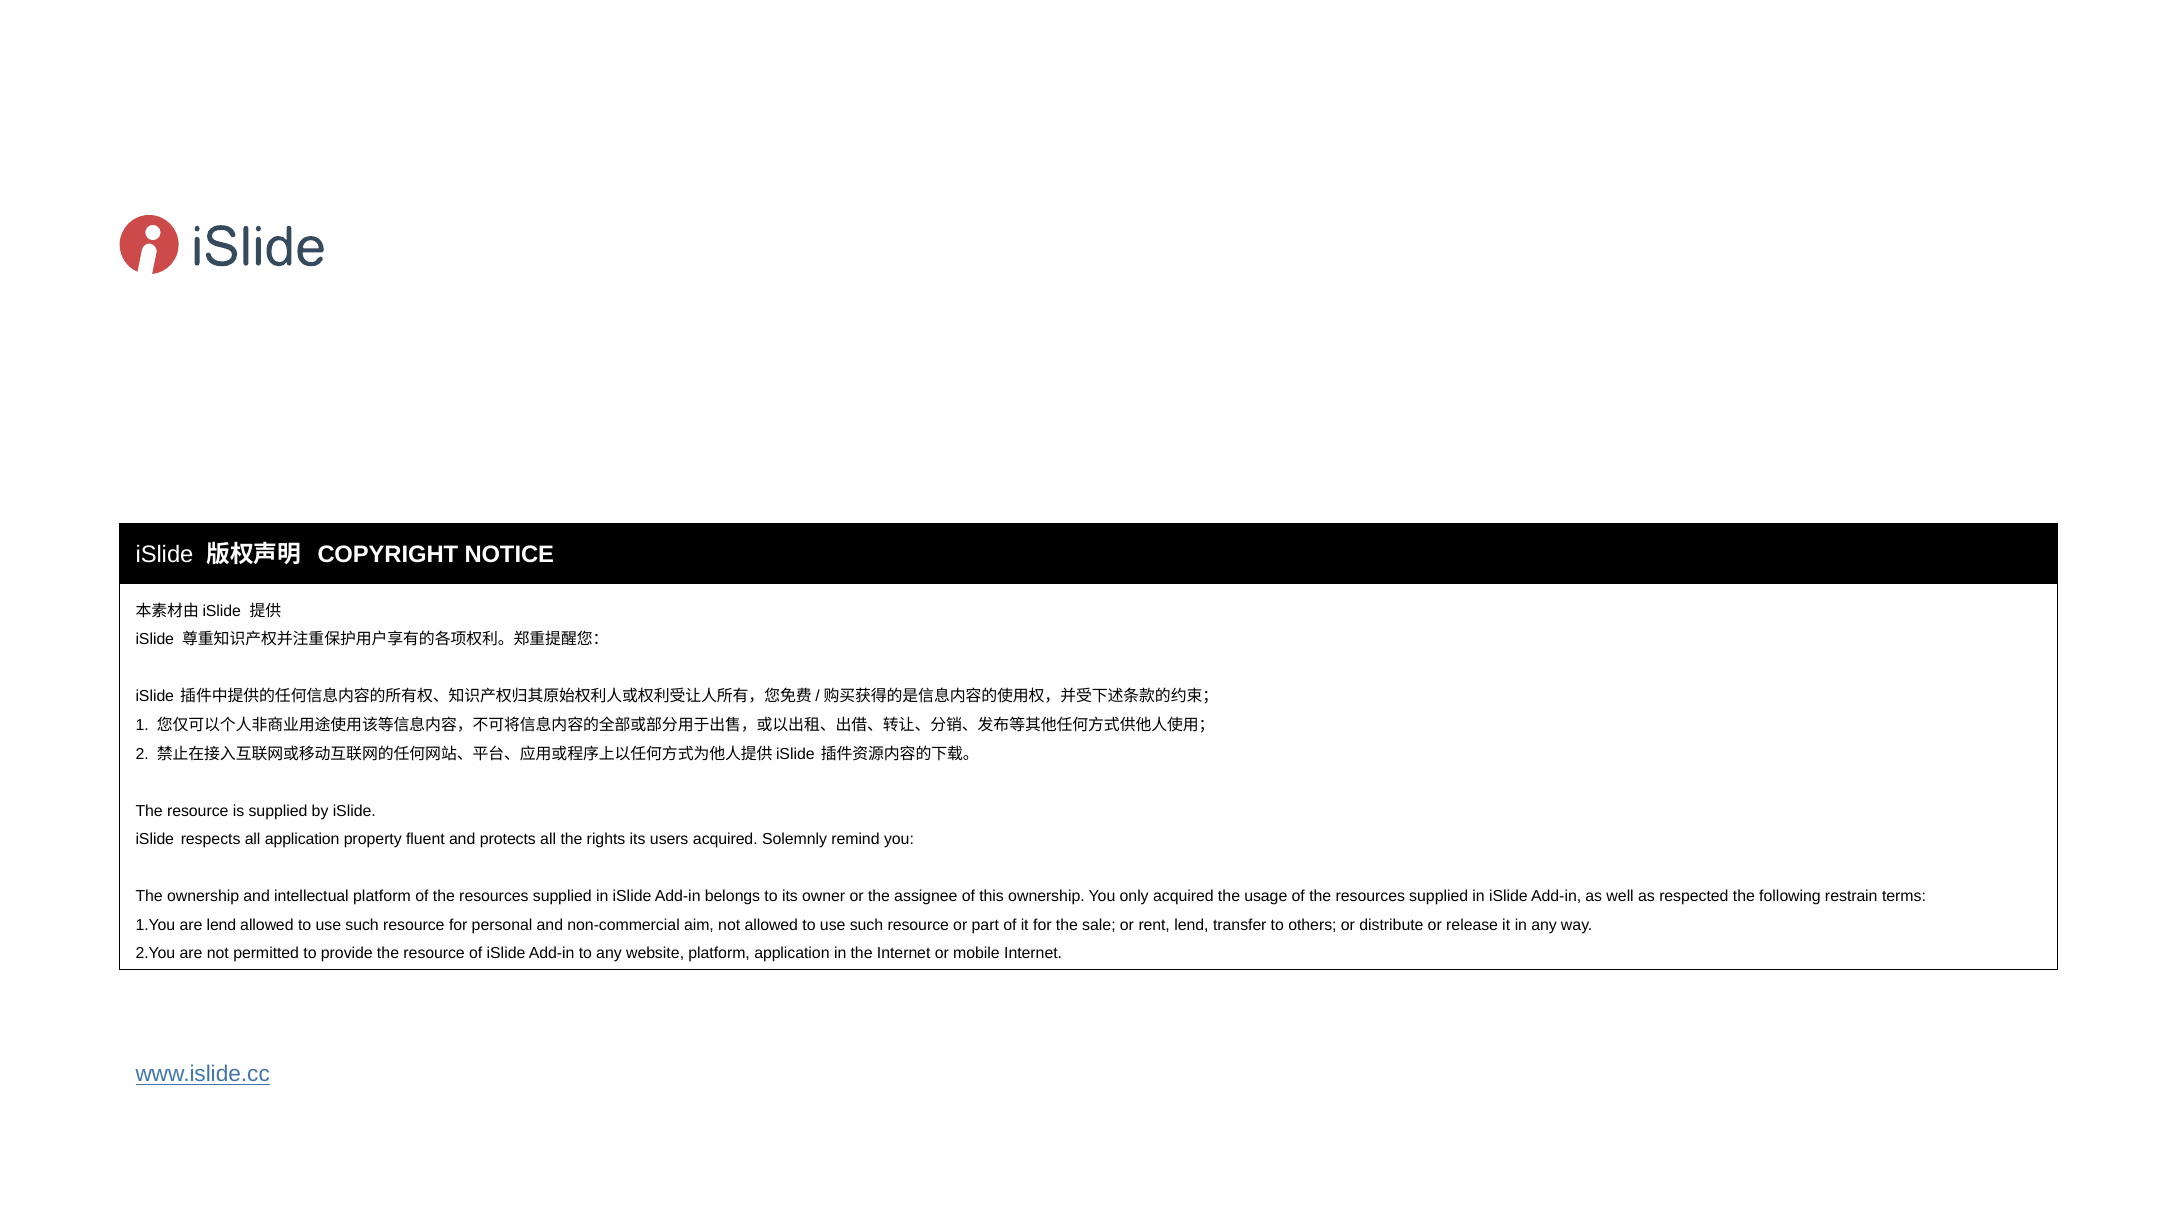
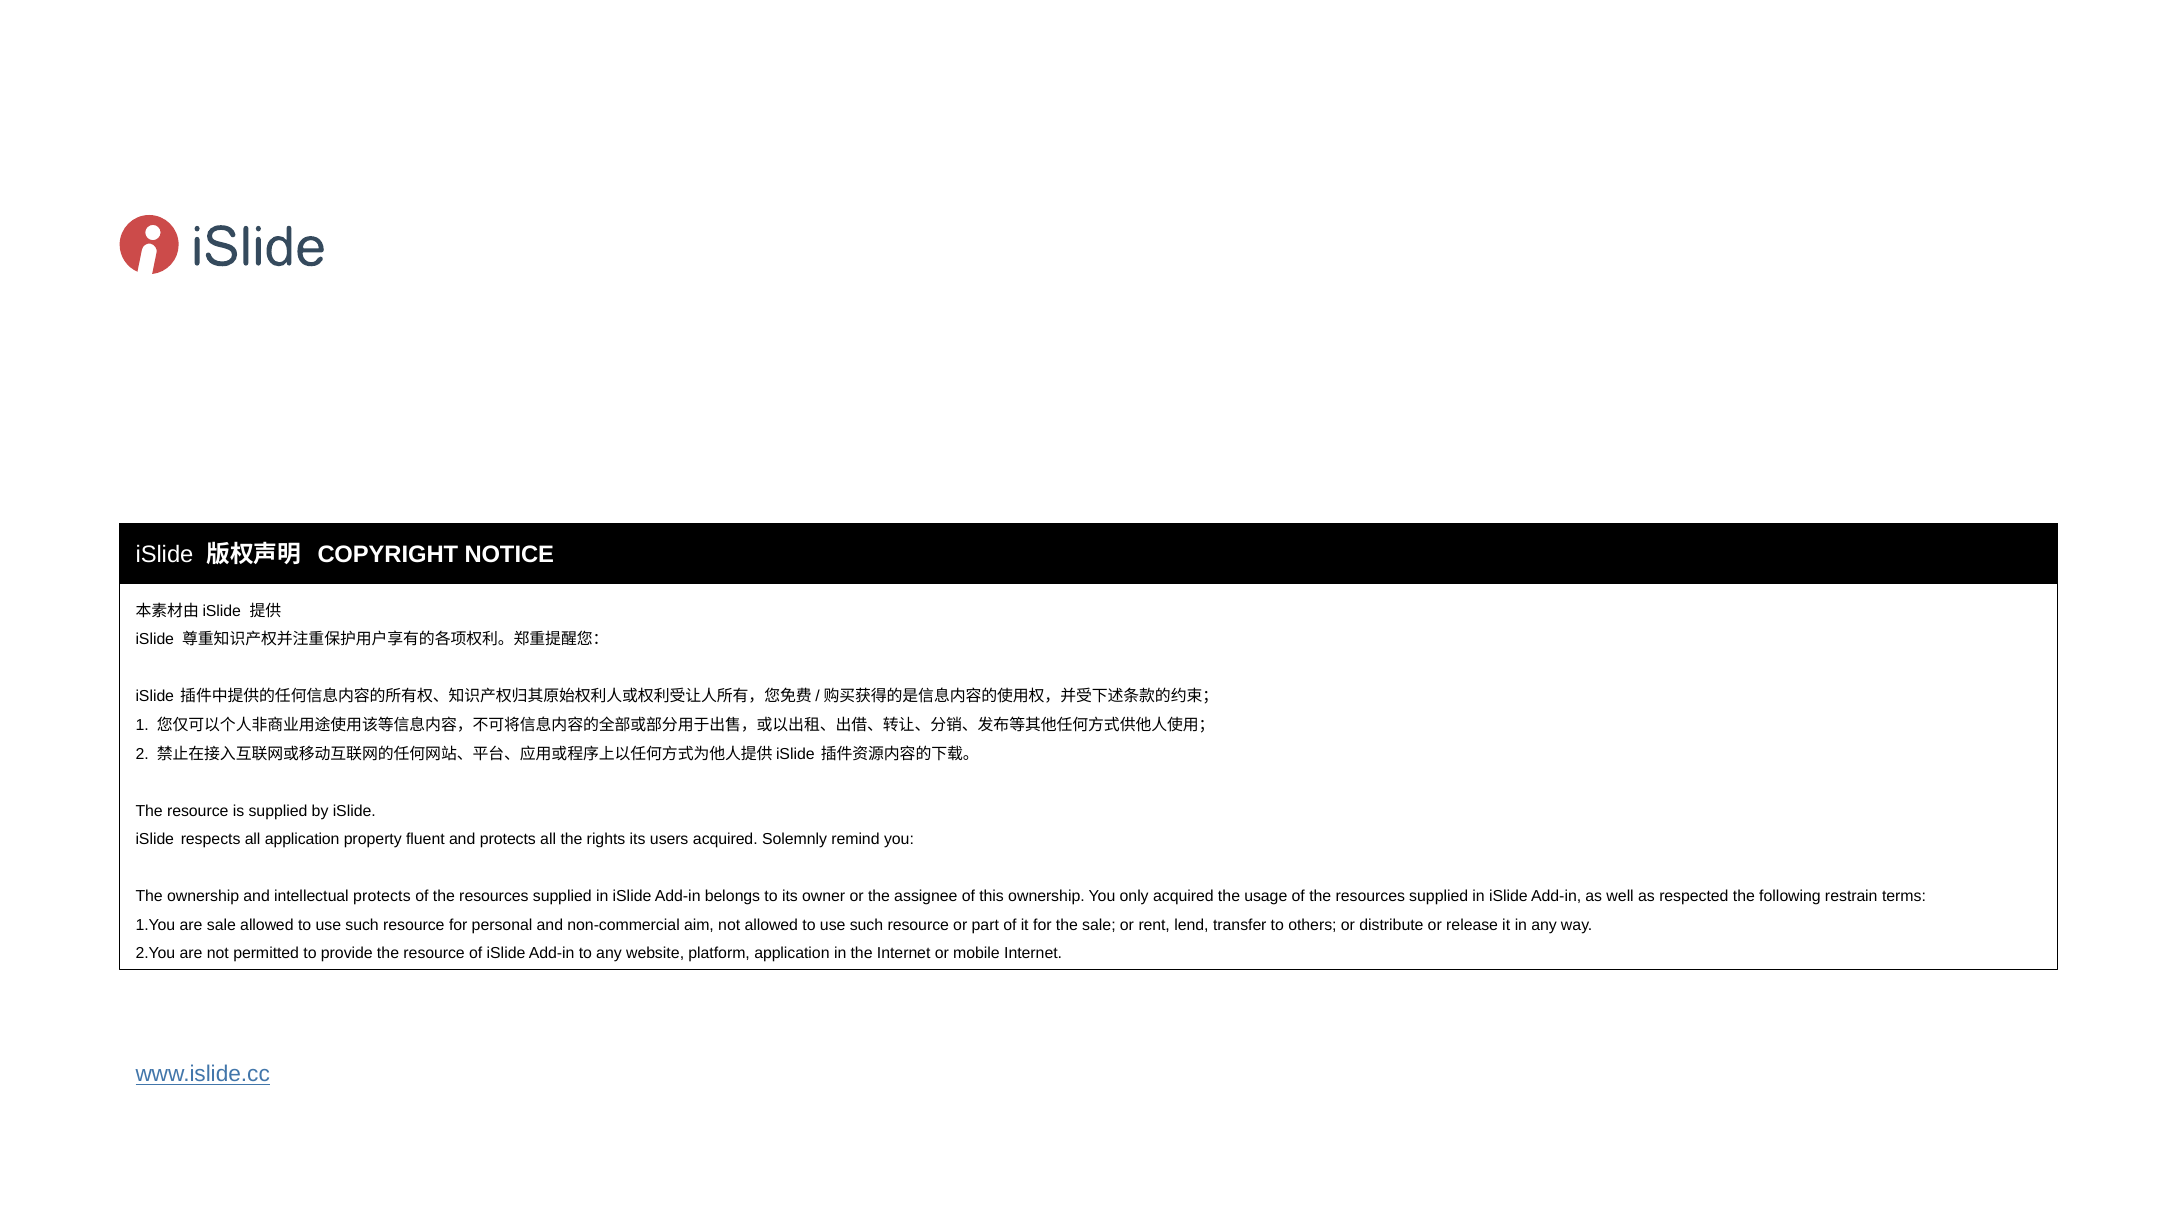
intellectual platform: platform -> protects
are lend: lend -> sale
